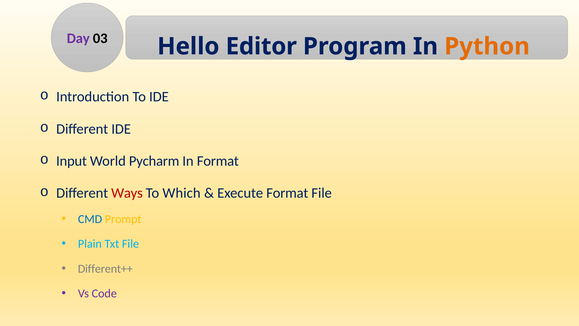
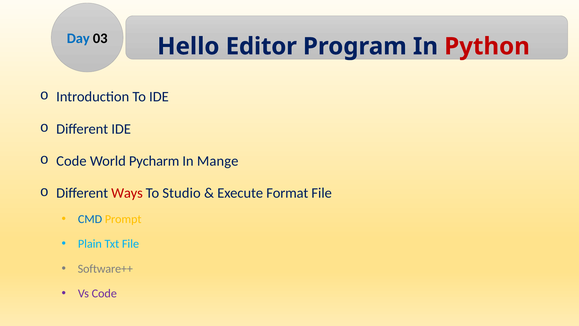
Day colour: purple -> blue
Python colour: orange -> red
Input at (72, 161): Input -> Code
In Format: Format -> Mange
Which: Which -> Studio
Different++: Different++ -> Software++
